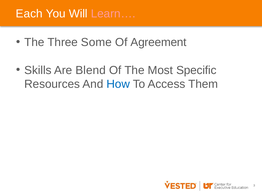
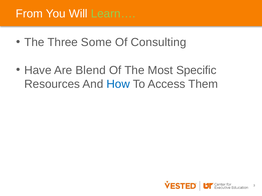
Each: Each -> From
Learn… colour: pink -> light green
Agreement: Agreement -> Consulting
Skills: Skills -> Have
